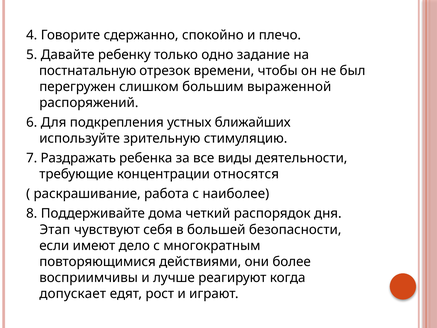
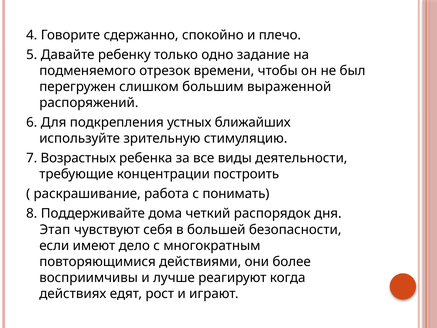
постнатальную: постнатальную -> подменяемого
Раздражать: Раздражать -> Возрастных
относятся: относятся -> построить
наиболее: наиболее -> понимать
допускает: допускает -> действиях
